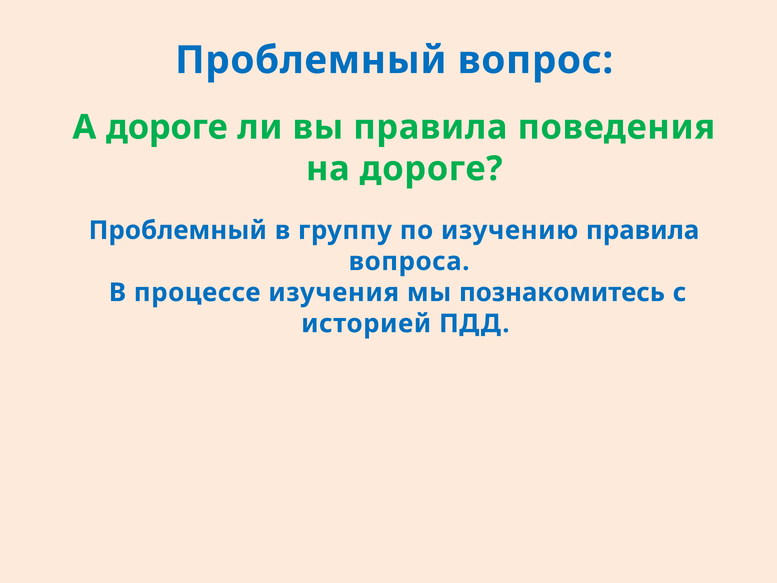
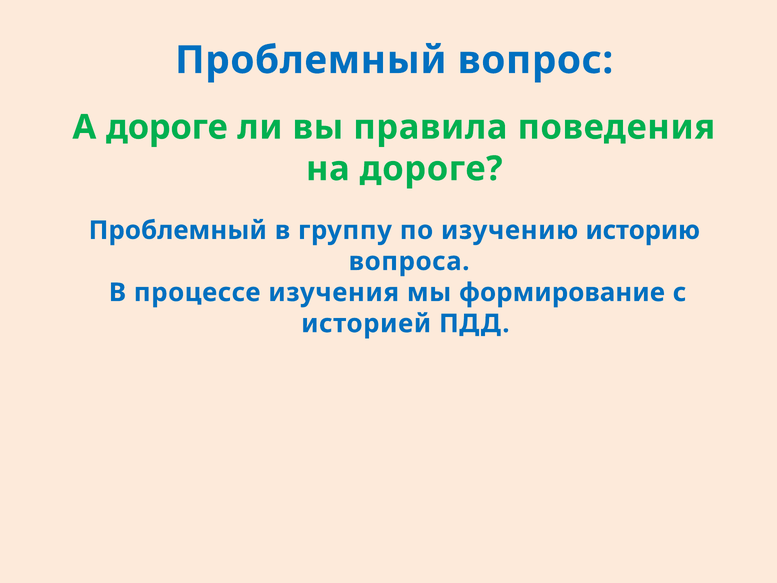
изучению правила: правила -> историю
познакомитесь: познакомитесь -> формирование
